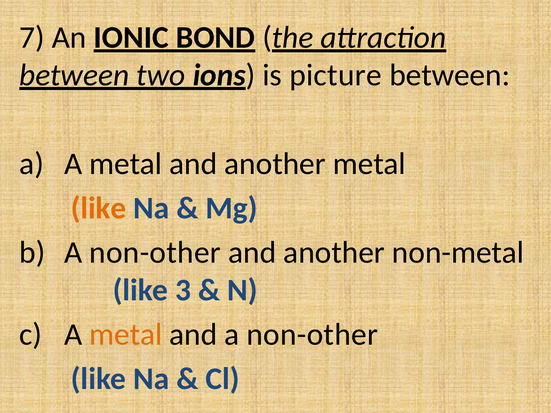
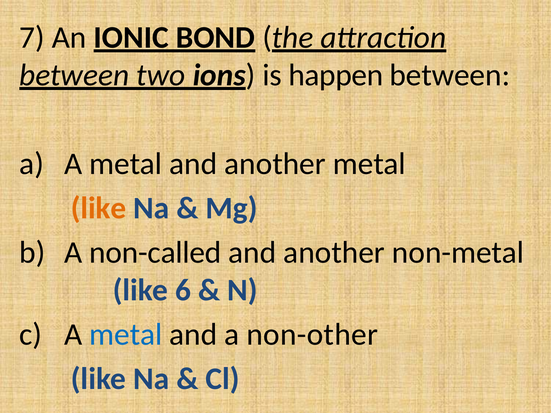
picture: picture -> happen
non-other at (155, 253): non-other -> non-called
3: 3 -> 6
metal at (126, 335) colour: orange -> blue
